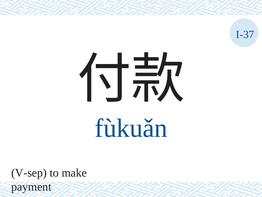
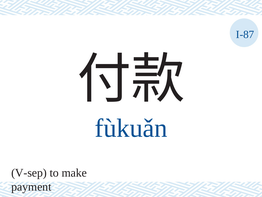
I-37: I-37 -> I-87
